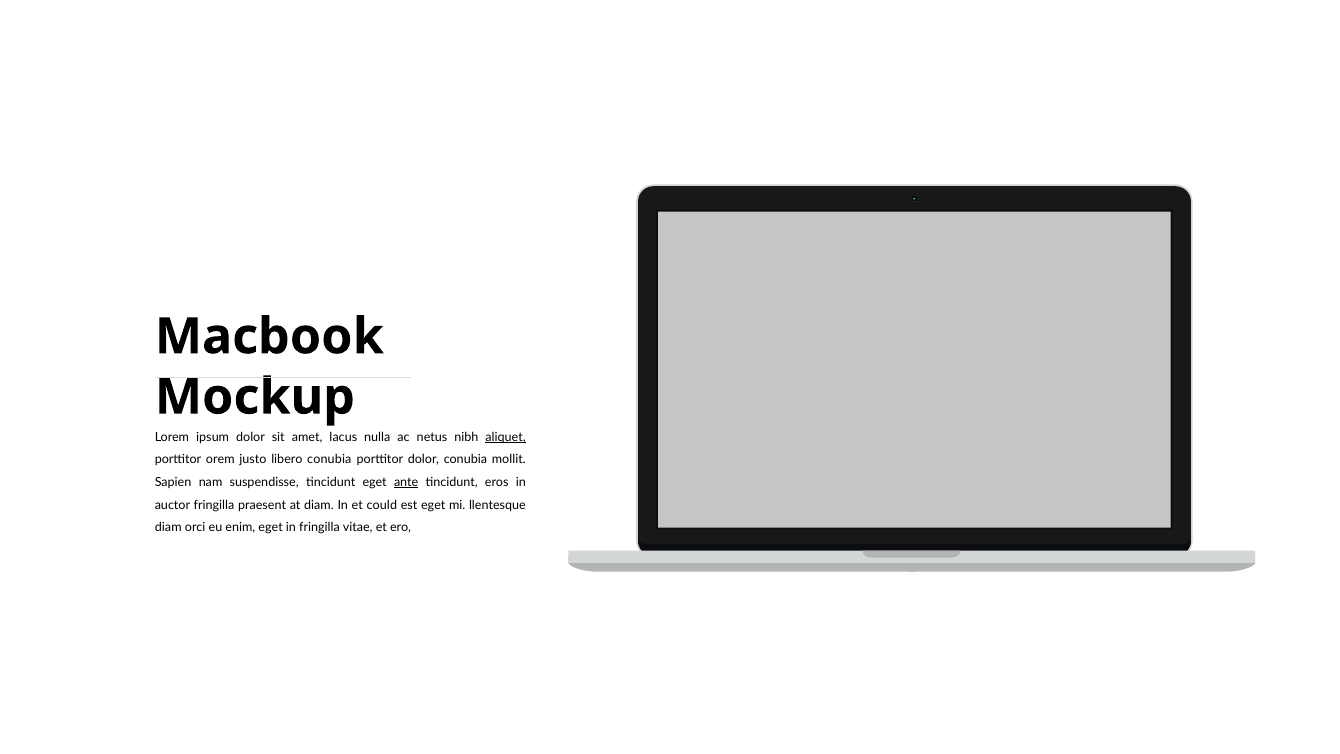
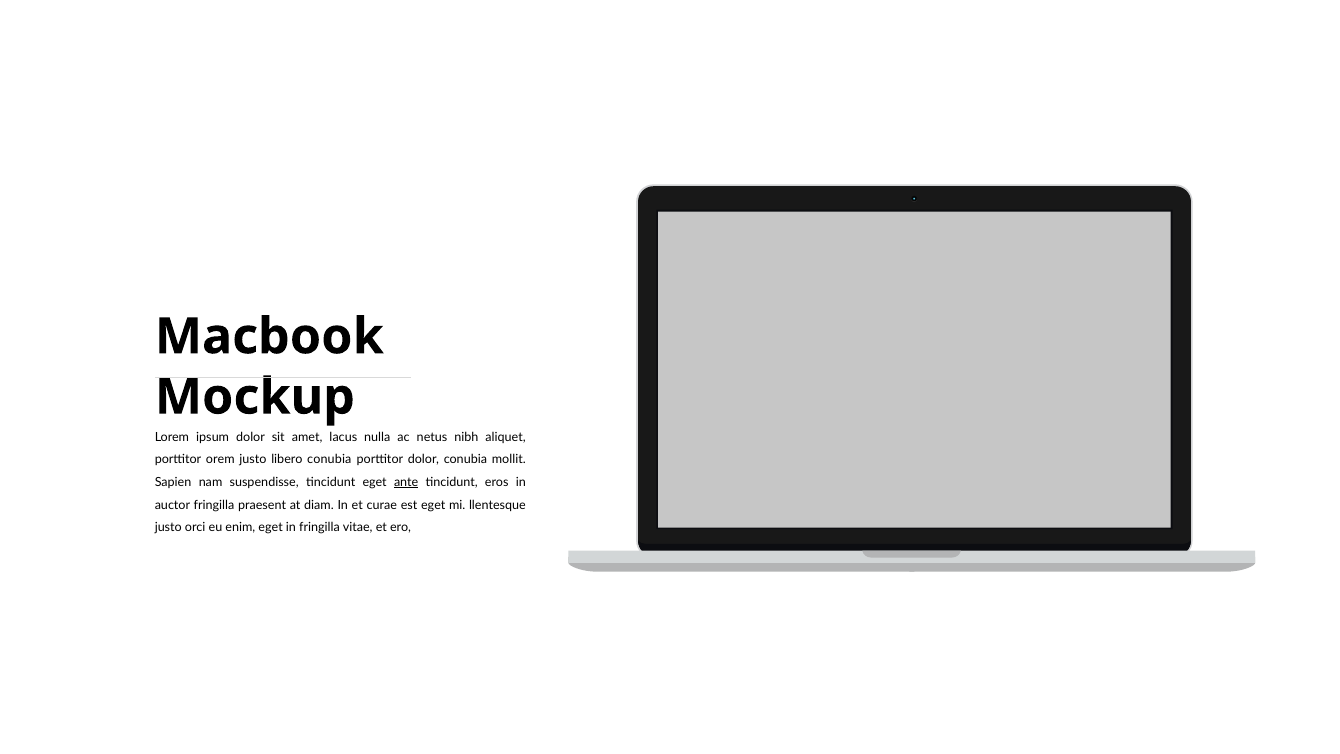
aliquet underline: present -> none
could: could -> curae
diam at (168, 527): diam -> justo
